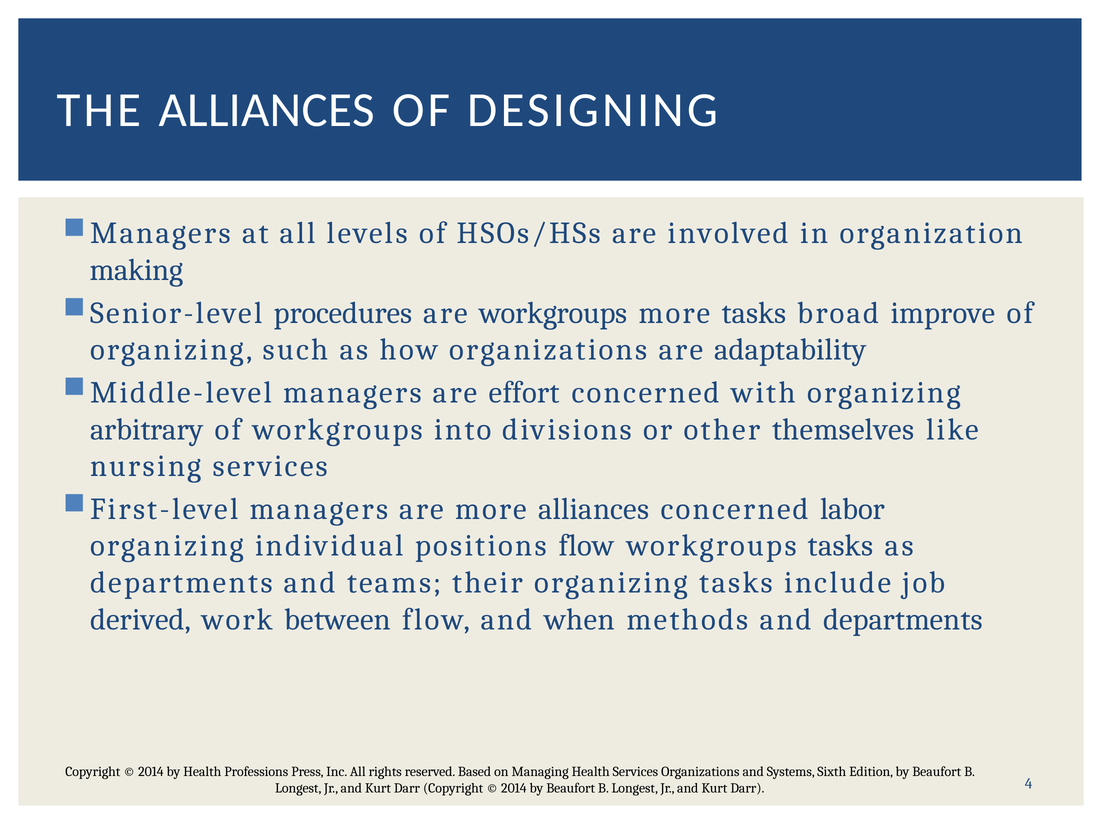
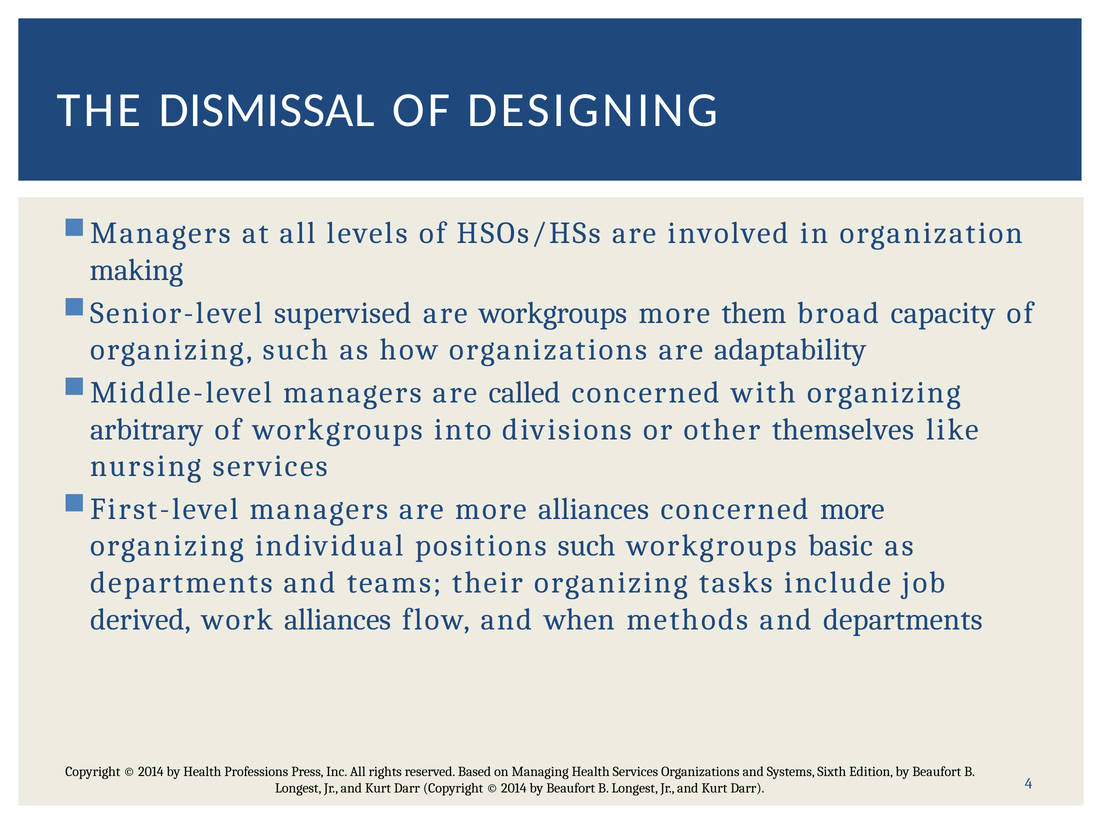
THE ALLIANCES: ALLIANCES -> DISMISSAL
procedures: procedures -> supervised
more tasks: tasks -> them
improve: improve -> capacity
effort: effort -> called
concerned labor: labor -> more
positions flow: flow -> such
workgroups tasks: tasks -> basic
work between: between -> alliances
